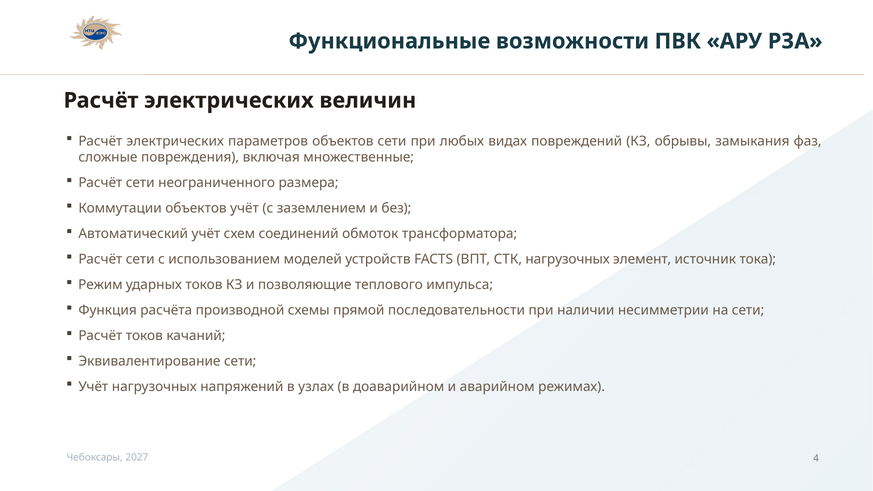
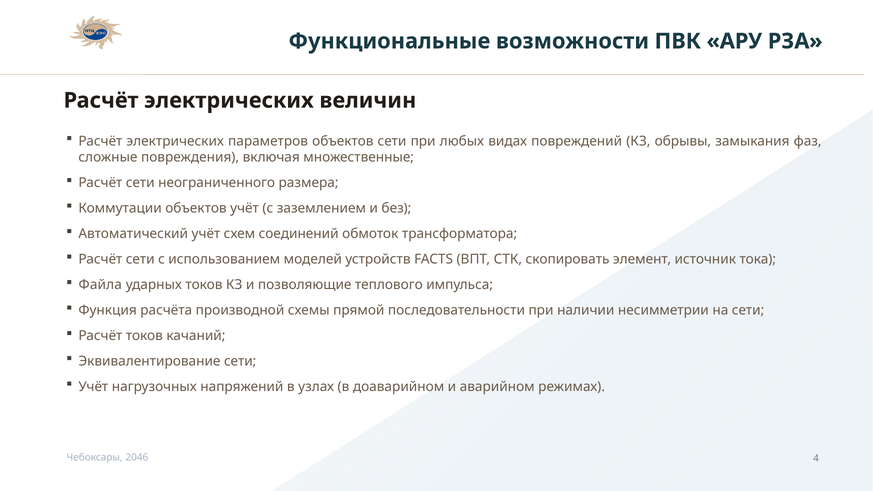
СТК нагрузочных: нагрузочных -> скопировать
Режим: Режим -> Файла
2027: 2027 -> 2046
